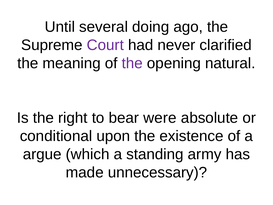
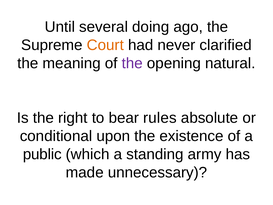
Court colour: purple -> orange
were: were -> rules
argue: argue -> public
